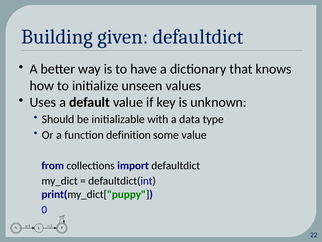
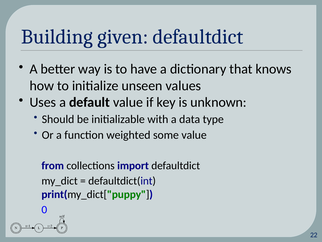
definition: definition -> weighted
